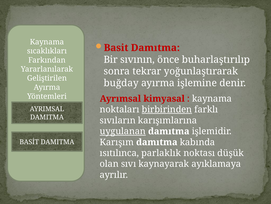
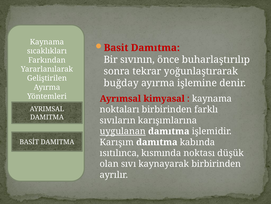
birbirinden at (167, 109) underline: present -> none
parlaklık: parlaklık -> kısmında
kaynayarak ayıklamaya: ayıklamaya -> birbirinden
